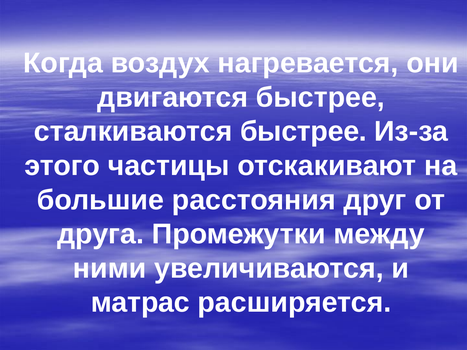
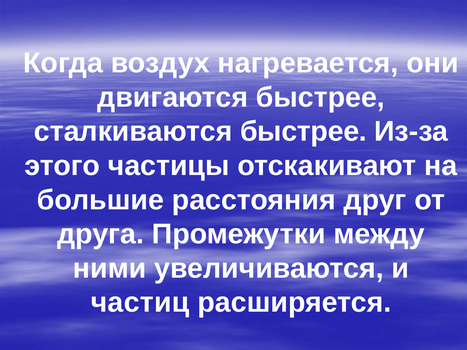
матрас: матрас -> частиц
